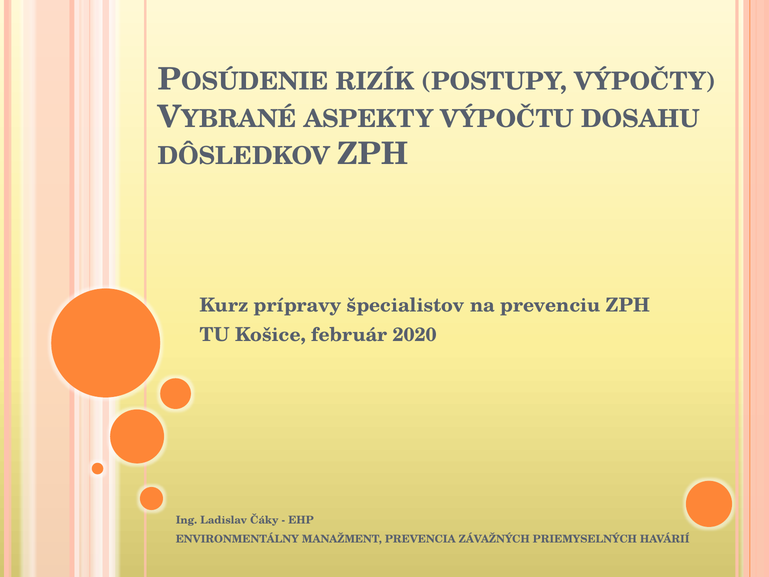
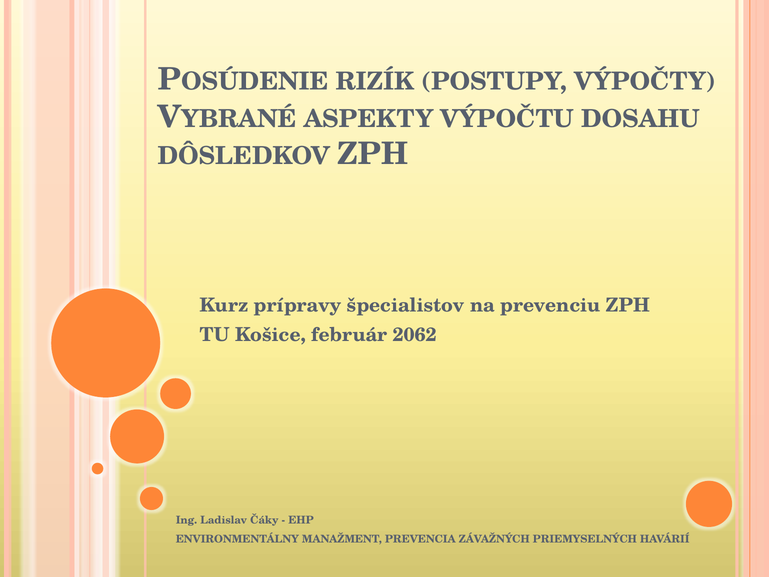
2020: 2020 -> 2062
